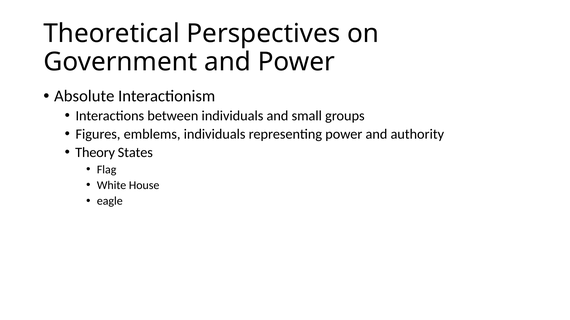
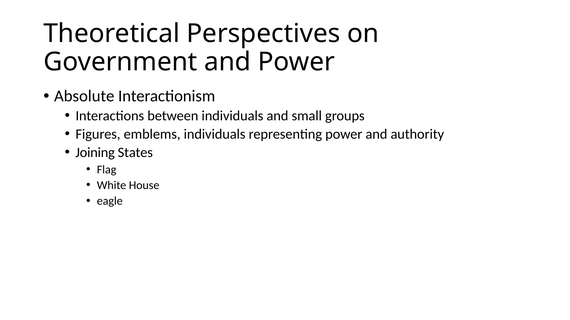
Theory: Theory -> Joining
